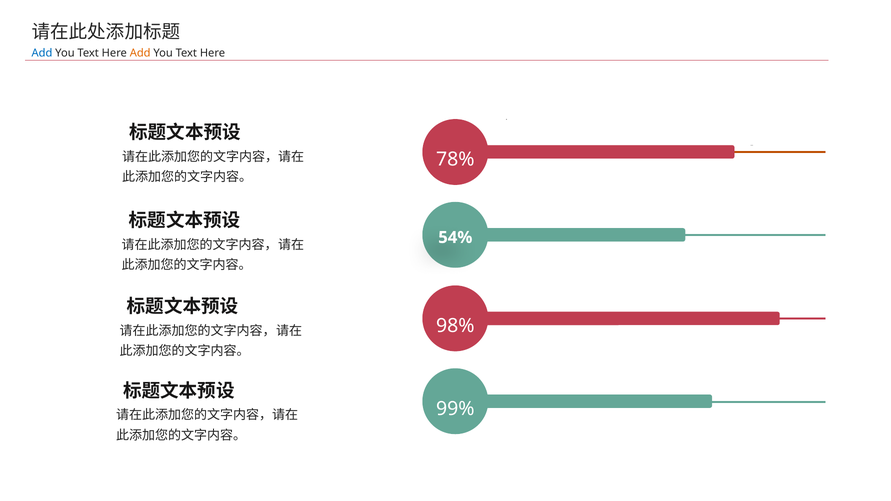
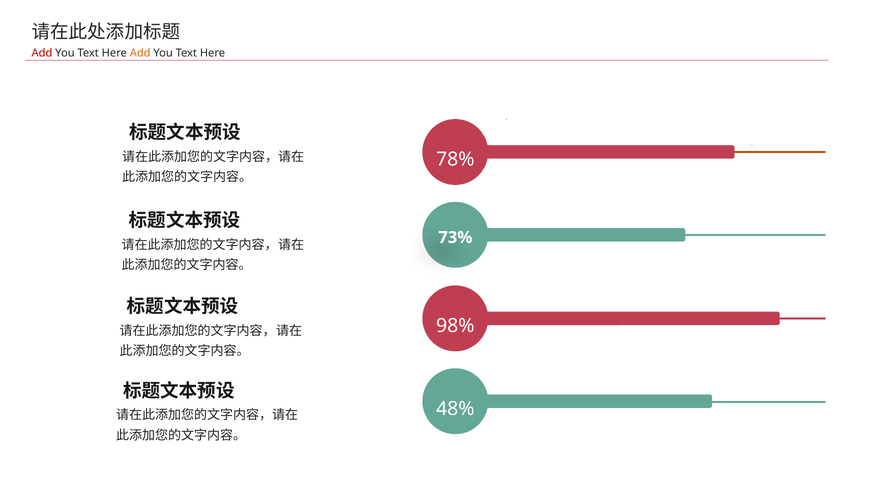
Add at (42, 53) colour: blue -> red
54%: 54% -> 73%
99%: 99% -> 48%
